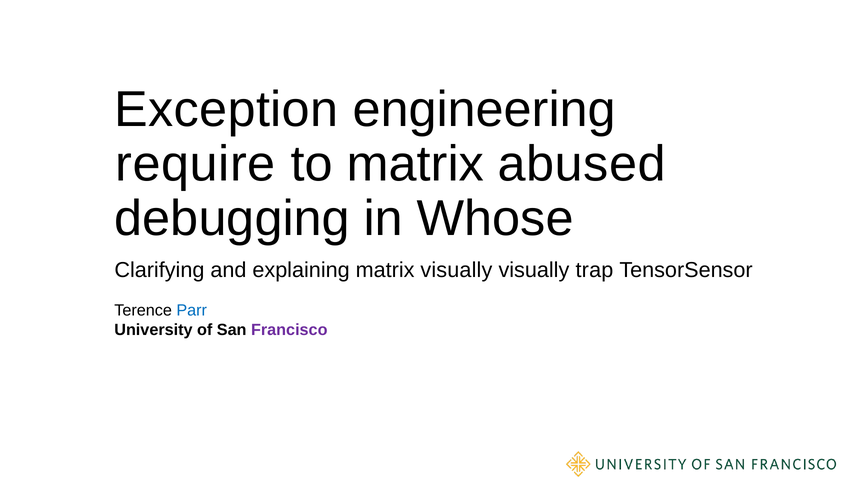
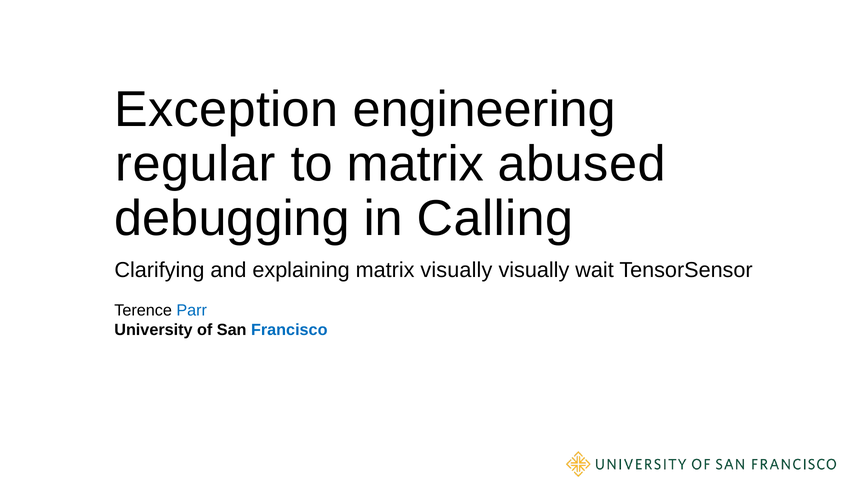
require: require -> regular
Whose: Whose -> Calling
trap: trap -> wait
Francisco colour: purple -> blue
